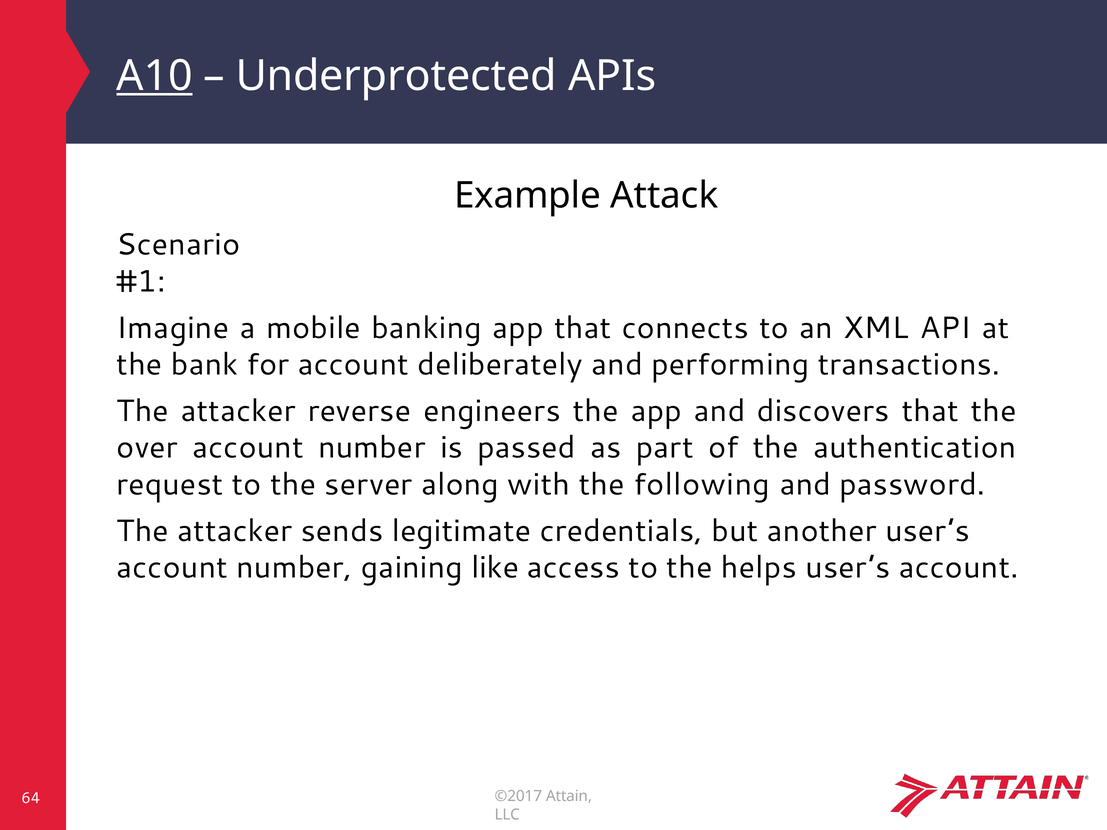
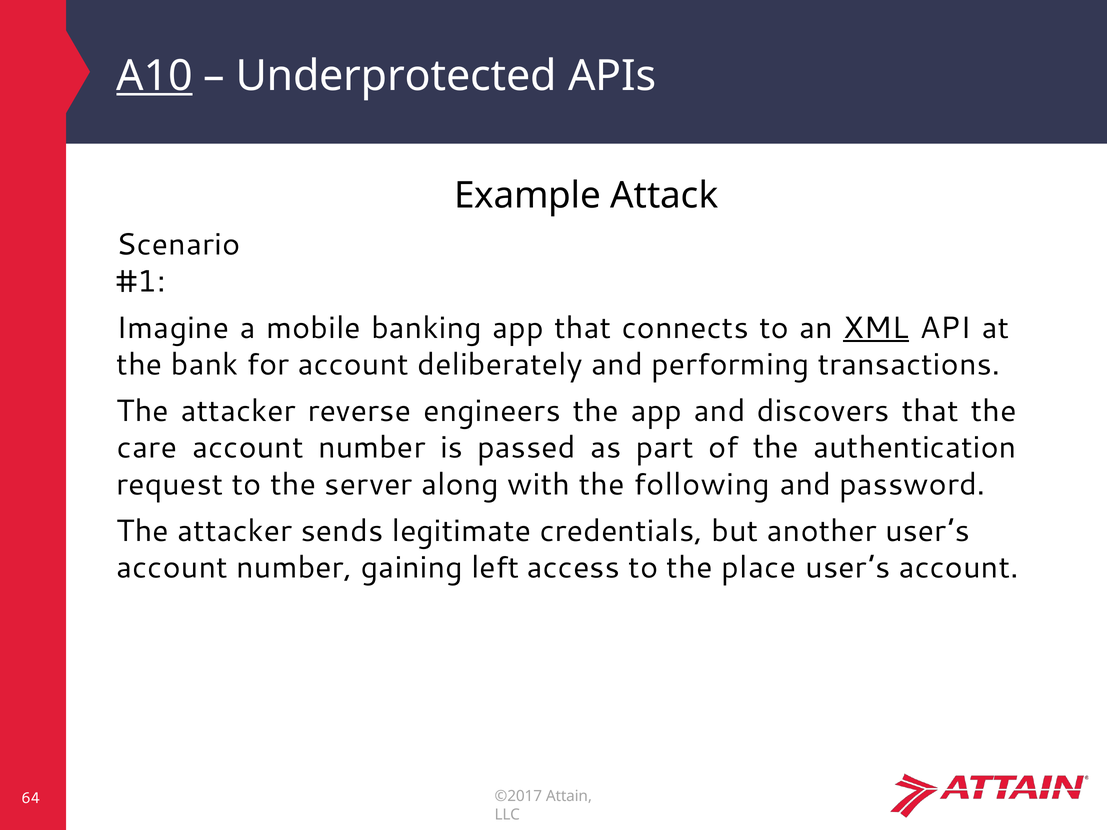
XML underline: none -> present
over: over -> care
like: like -> left
helps: helps -> place
